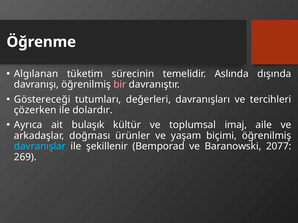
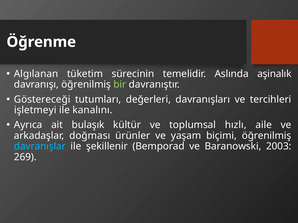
dışında: dışında -> aşinalık
bir colour: pink -> light green
çözerken: çözerken -> işletmeyi
dolardır: dolardır -> kanalını
imaj: imaj -> hızlı
2077: 2077 -> 2003
